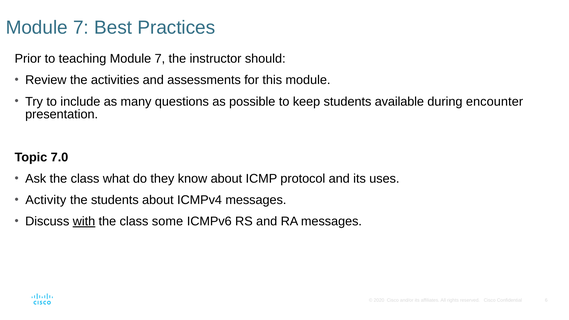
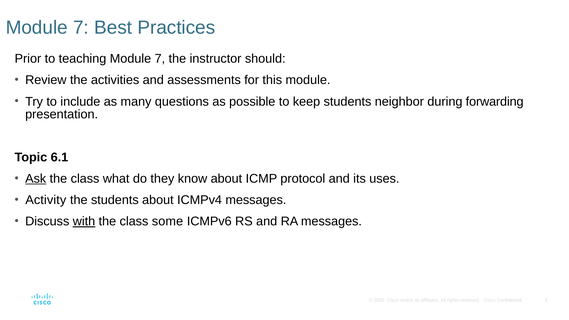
available: available -> neighbor
encounter: encounter -> forwarding
7.0: 7.0 -> 6.1
Ask underline: none -> present
